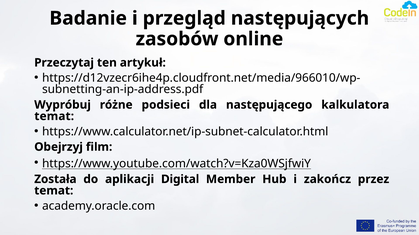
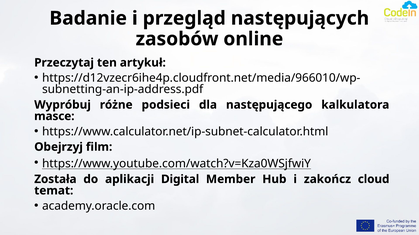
temat at (54, 117): temat -> masce
przez: przez -> cloud
